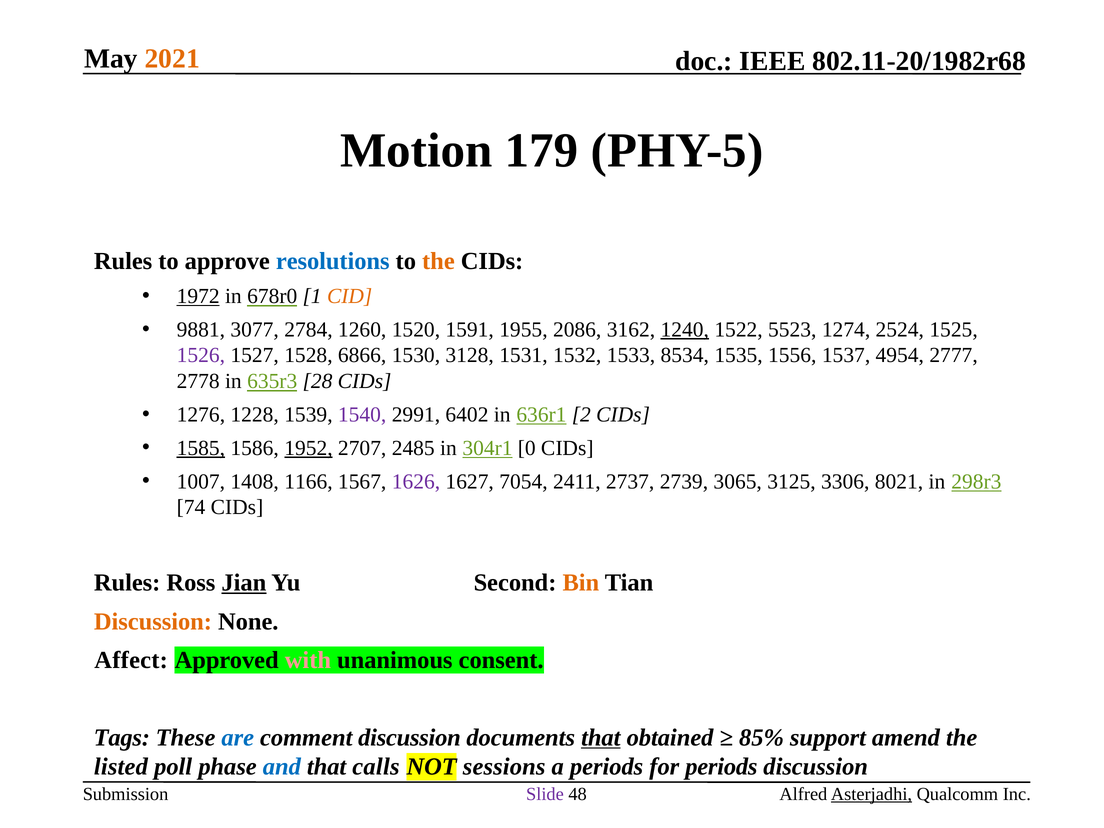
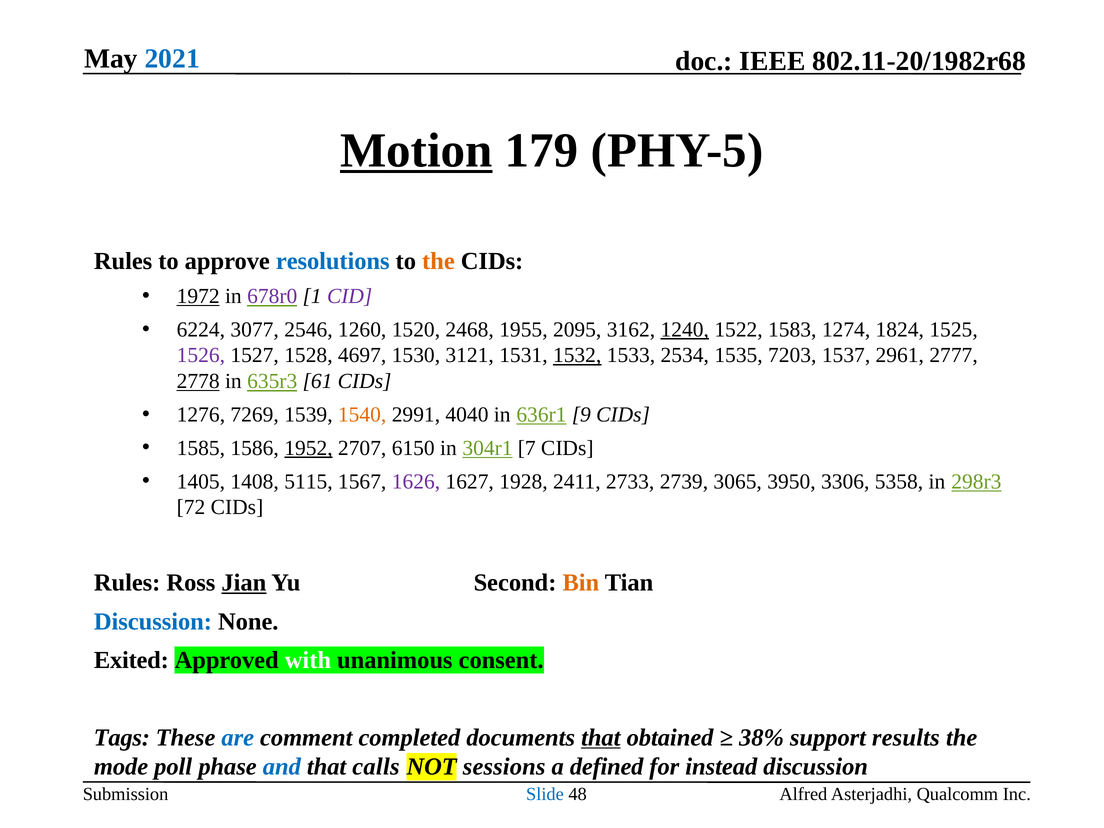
2021 colour: orange -> blue
Motion underline: none -> present
678r0 colour: black -> purple
CID colour: orange -> purple
9881: 9881 -> 6224
2784: 2784 -> 2546
1591: 1591 -> 2468
2086: 2086 -> 2095
5523: 5523 -> 1583
2524: 2524 -> 1824
6866: 6866 -> 4697
3128: 3128 -> 3121
1532 underline: none -> present
8534: 8534 -> 2534
1556: 1556 -> 7203
4954: 4954 -> 2961
2778 underline: none -> present
28: 28 -> 61
1228: 1228 -> 7269
1540 colour: purple -> orange
6402: 6402 -> 4040
2: 2 -> 9
1585 underline: present -> none
2485: 2485 -> 6150
0: 0 -> 7
1007: 1007 -> 1405
1166: 1166 -> 5115
7054: 7054 -> 1928
2737: 2737 -> 2733
3125: 3125 -> 3950
8021: 8021 -> 5358
74: 74 -> 72
Discussion at (153, 622) colour: orange -> blue
Affect: Affect -> Exited
with colour: pink -> white
comment discussion: discussion -> completed
85%: 85% -> 38%
amend: amend -> results
listed: listed -> mode
a periods: periods -> defined
for periods: periods -> instead
Slide colour: purple -> blue
Asterjadhi underline: present -> none
